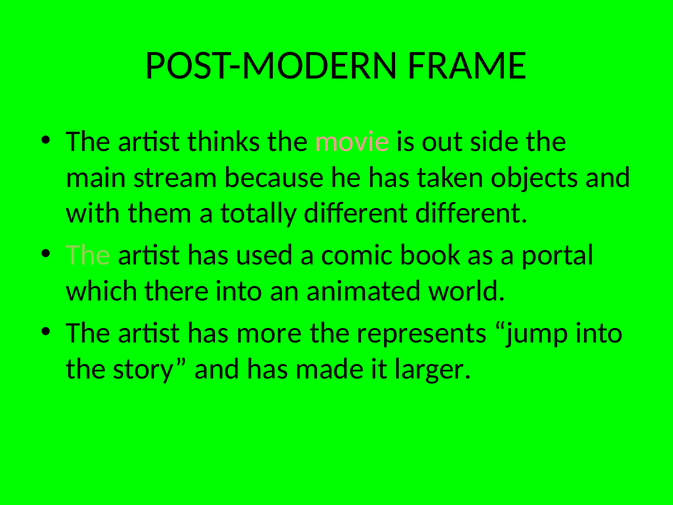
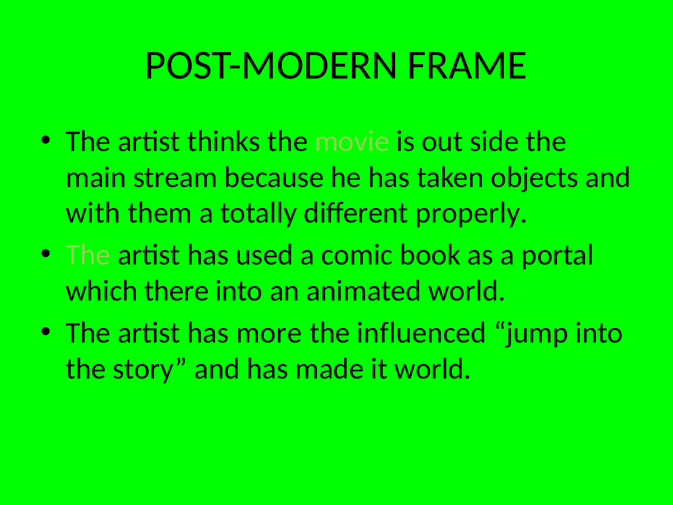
movie colour: pink -> light green
different different: different -> properly
represents: represents -> influenced
it larger: larger -> world
